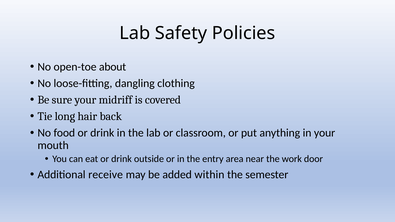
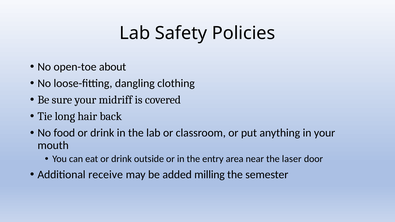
work: work -> laser
within: within -> milling
